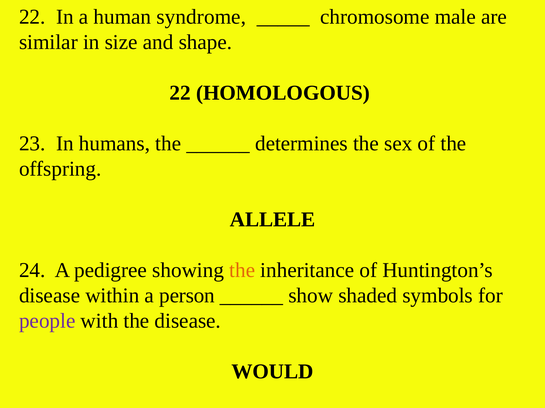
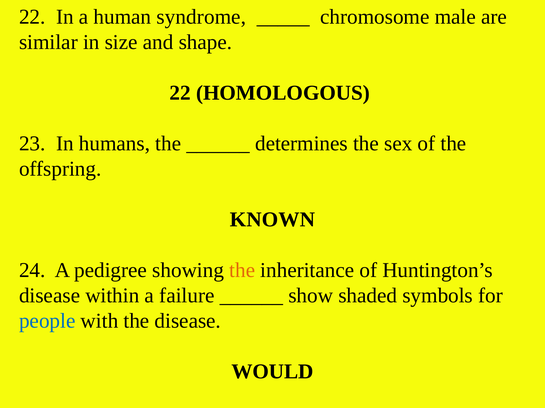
ALLELE: ALLELE -> KNOWN
person: person -> failure
people colour: purple -> blue
